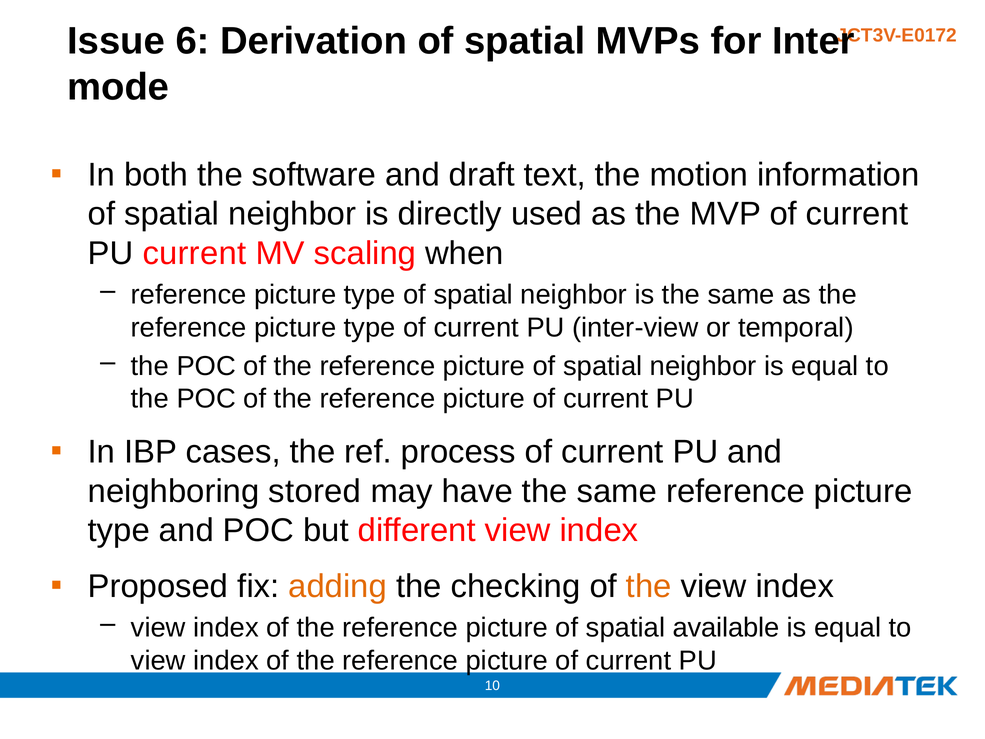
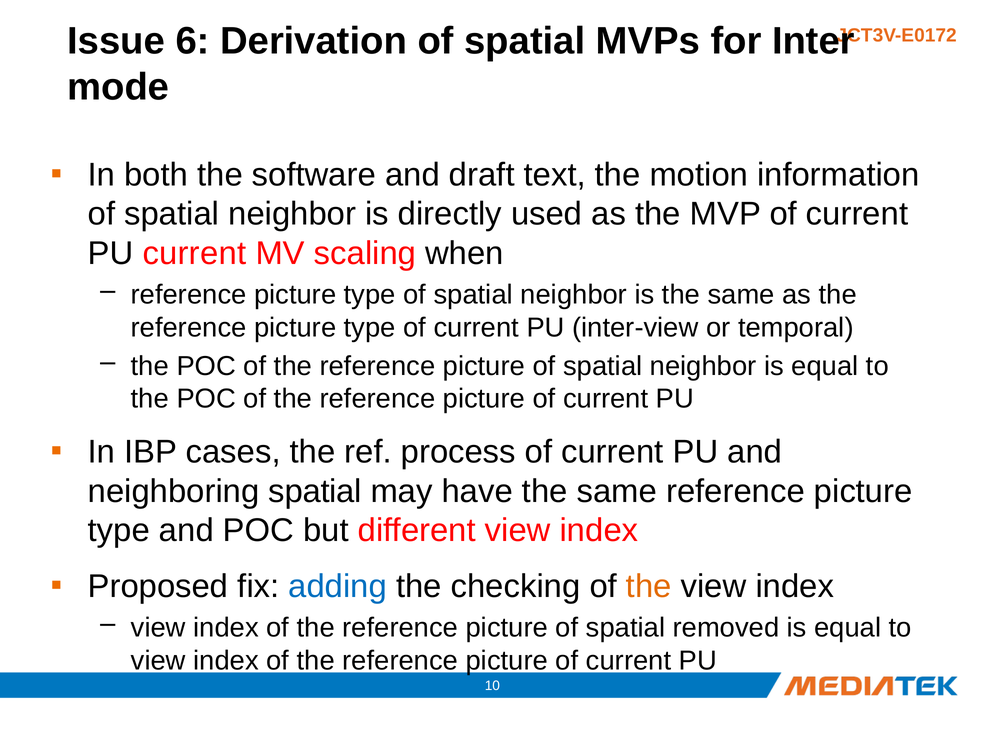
neighboring stored: stored -> spatial
adding colour: orange -> blue
available: available -> removed
